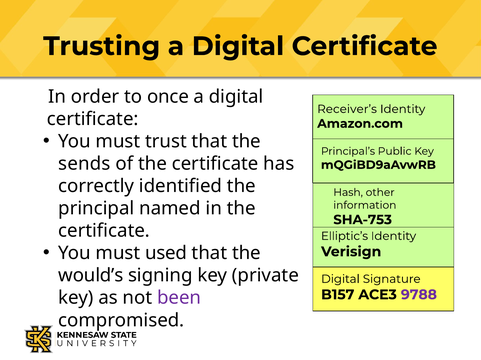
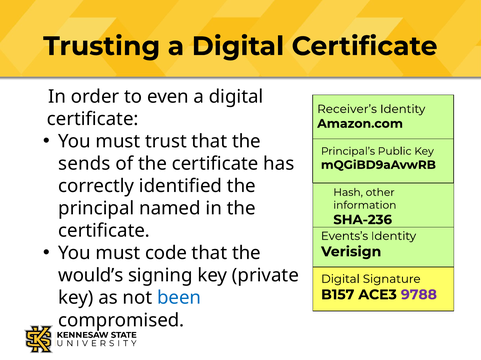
once: once -> even
SHA-753: SHA-753 -> SHA-236
Elliptic’s: Elliptic’s -> Events’s
used: used -> code
been colour: purple -> blue
